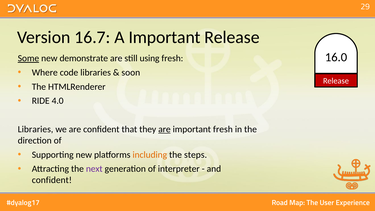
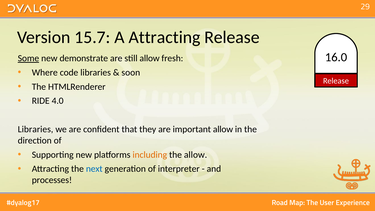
16.7: 16.7 -> 15.7
A Important: Important -> Attracting
still using: using -> allow
are at (164, 129) underline: present -> none
important fresh: fresh -> allow
the steps: steps -> allow
next colour: purple -> blue
confident at (52, 180): confident -> processes
